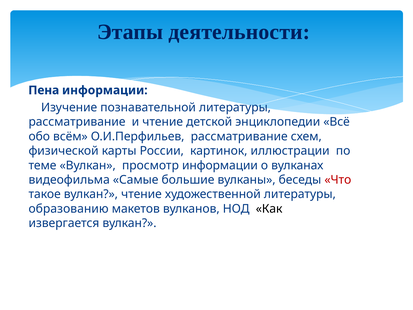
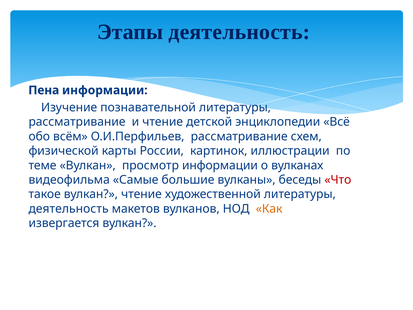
Этапы деятельности: деятельности -> деятельность
образованию at (69, 209): образованию -> деятельность
Как colour: black -> orange
